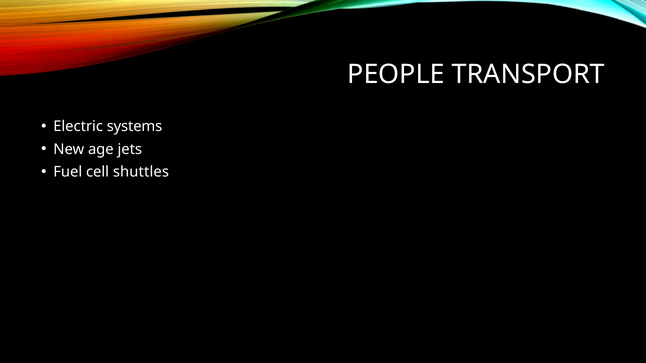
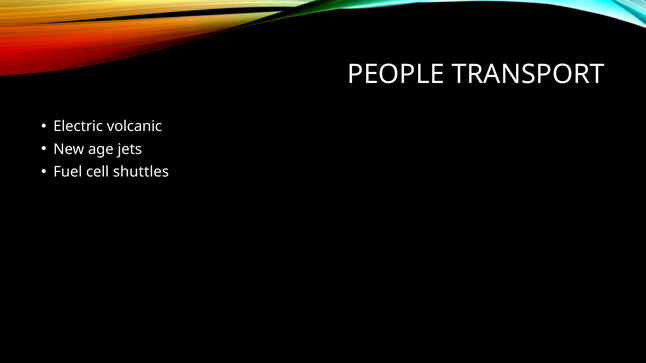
systems: systems -> volcanic
